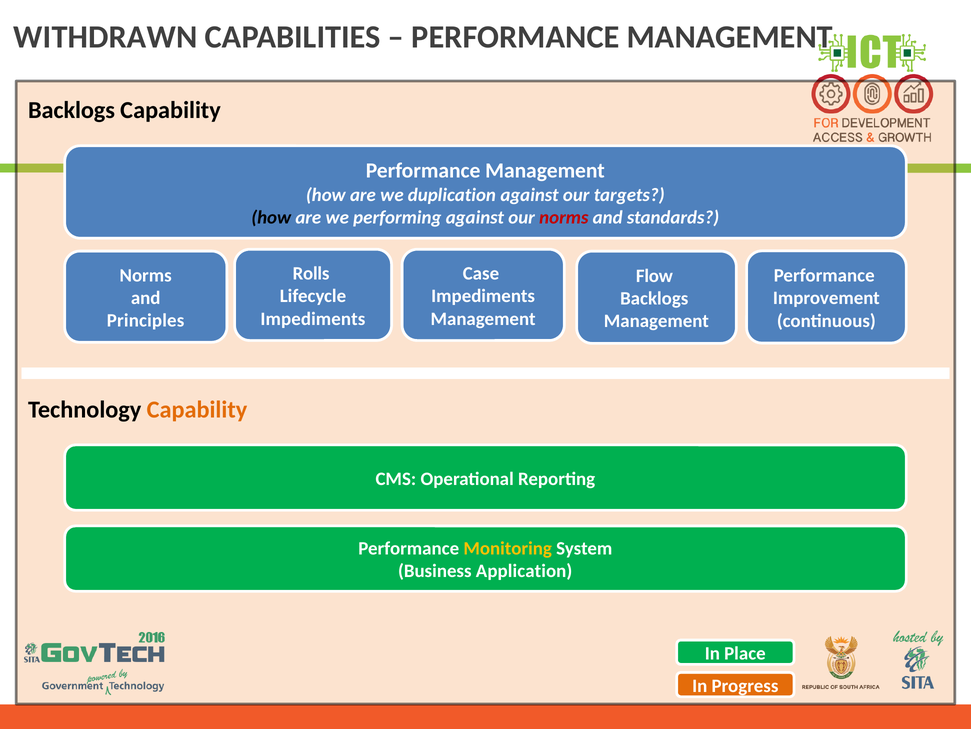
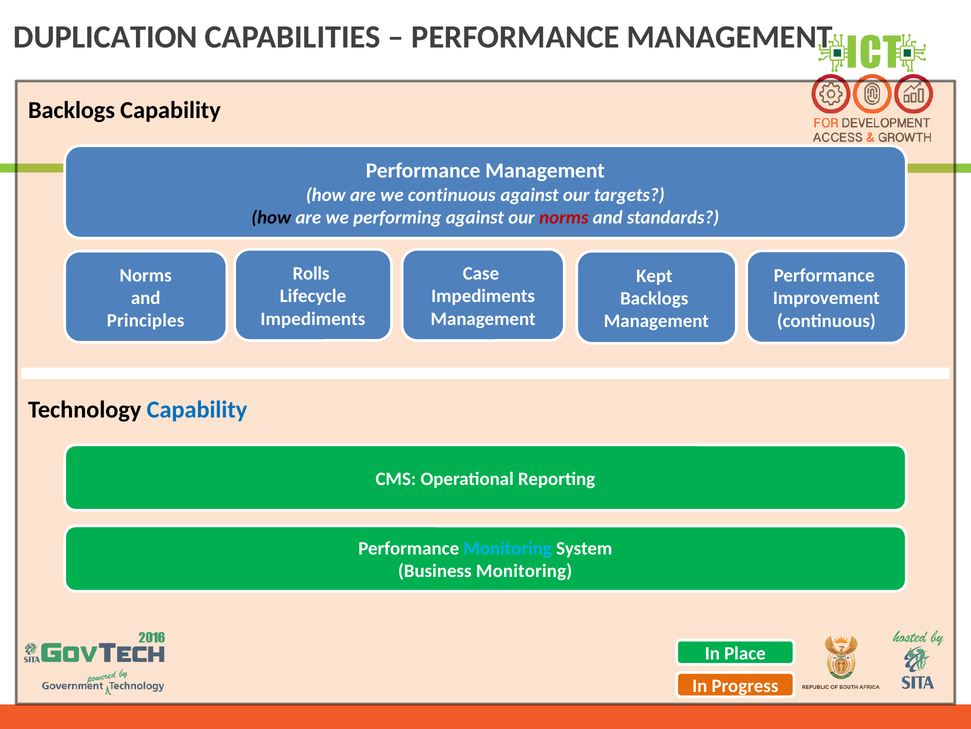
WITHDRAWN: WITHDRAWN -> DUPLICATION
we duplication: duplication -> continuous
Flow: Flow -> Kept
Capability at (197, 409) colour: orange -> blue
Monitoring at (508, 548) colour: yellow -> light blue
Business Application: Application -> Monitoring
